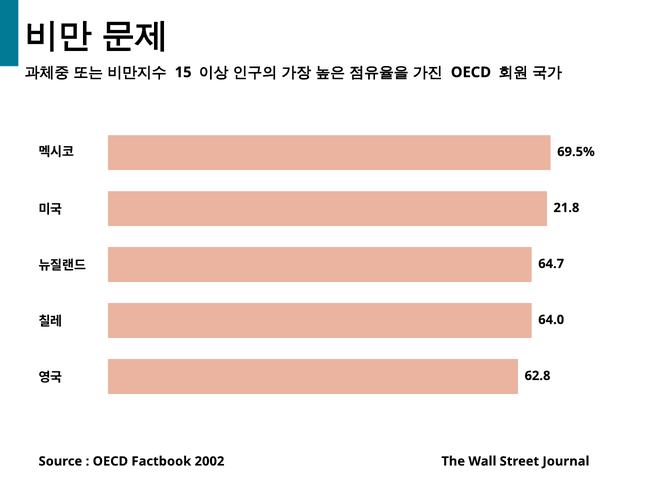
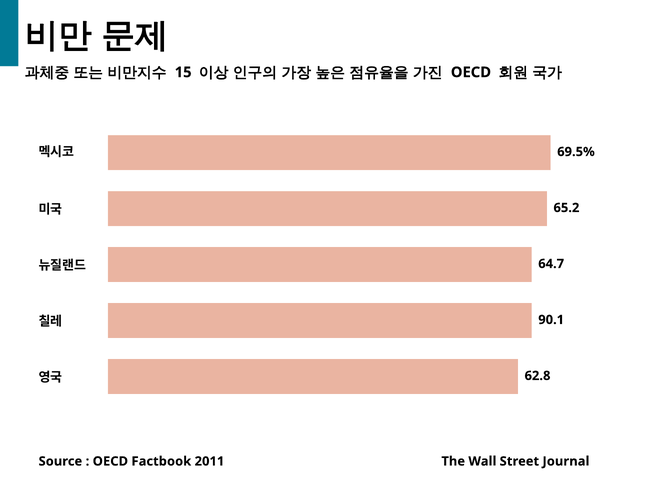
21.8: 21.8 -> 65.2
64.0: 64.0 -> 90.1
2002: 2002 -> 2011
